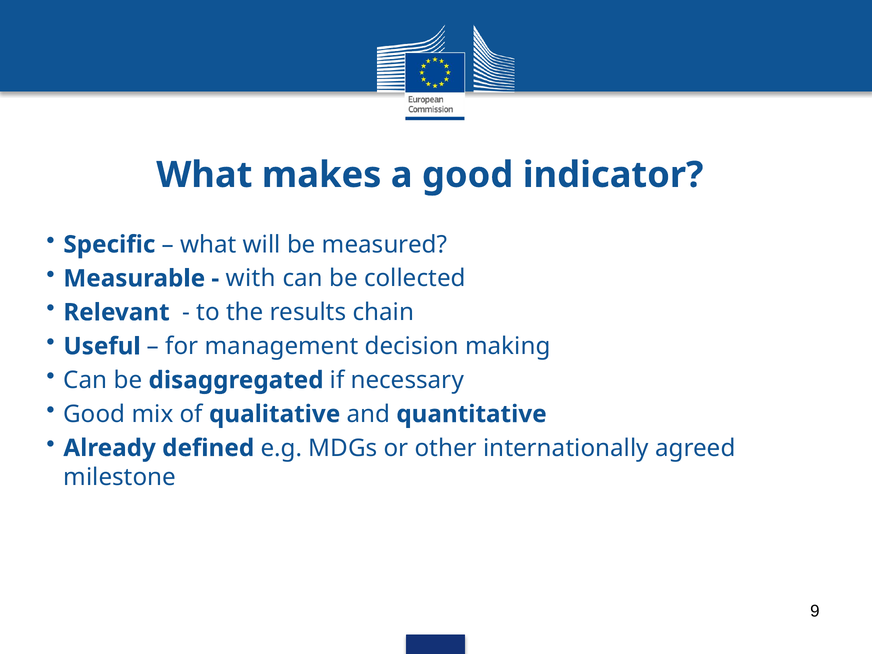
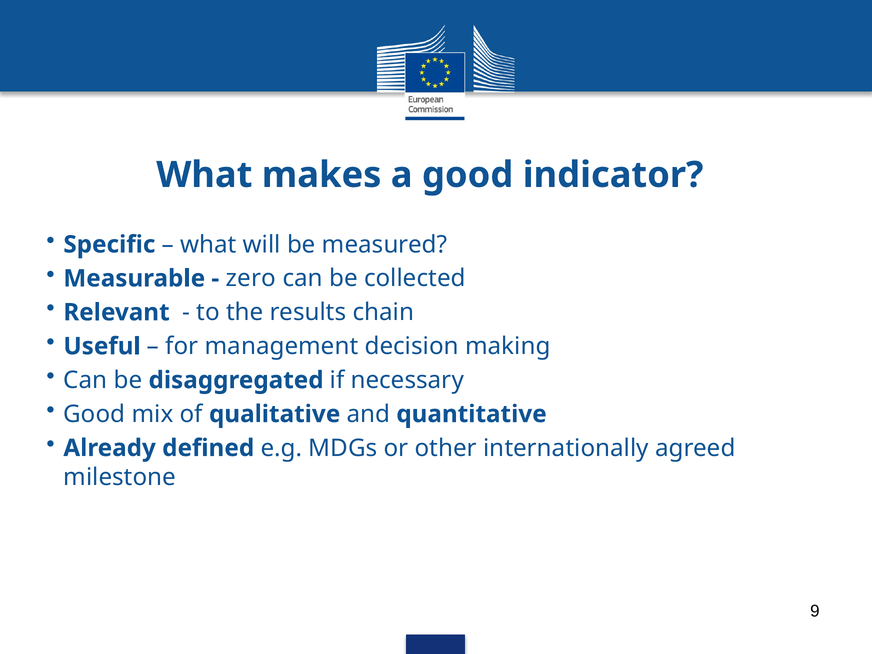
with: with -> zero
